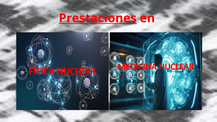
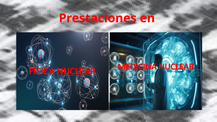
Prestaciones underline: present -> none
